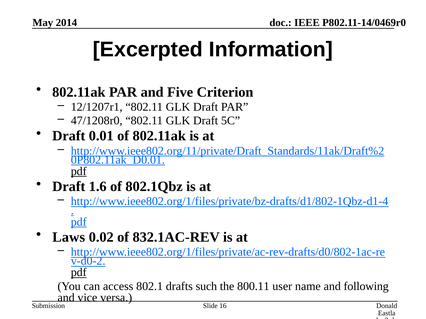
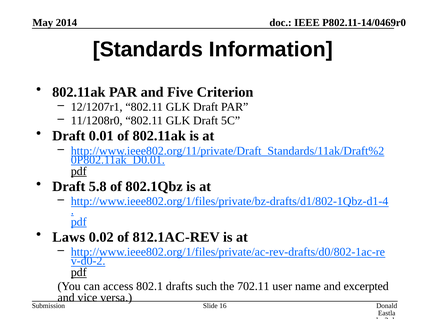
Excerpted: Excerpted -> Standards
47/1208r0: 47/1208r0 -> 11/1208r0
1.6: 1.6 -> 5.8
832.1AC-REV: 832.1AC-REV -> 812.1AC-REV
800.11: 800.11 -> 702.11
following: following -> excerpted
